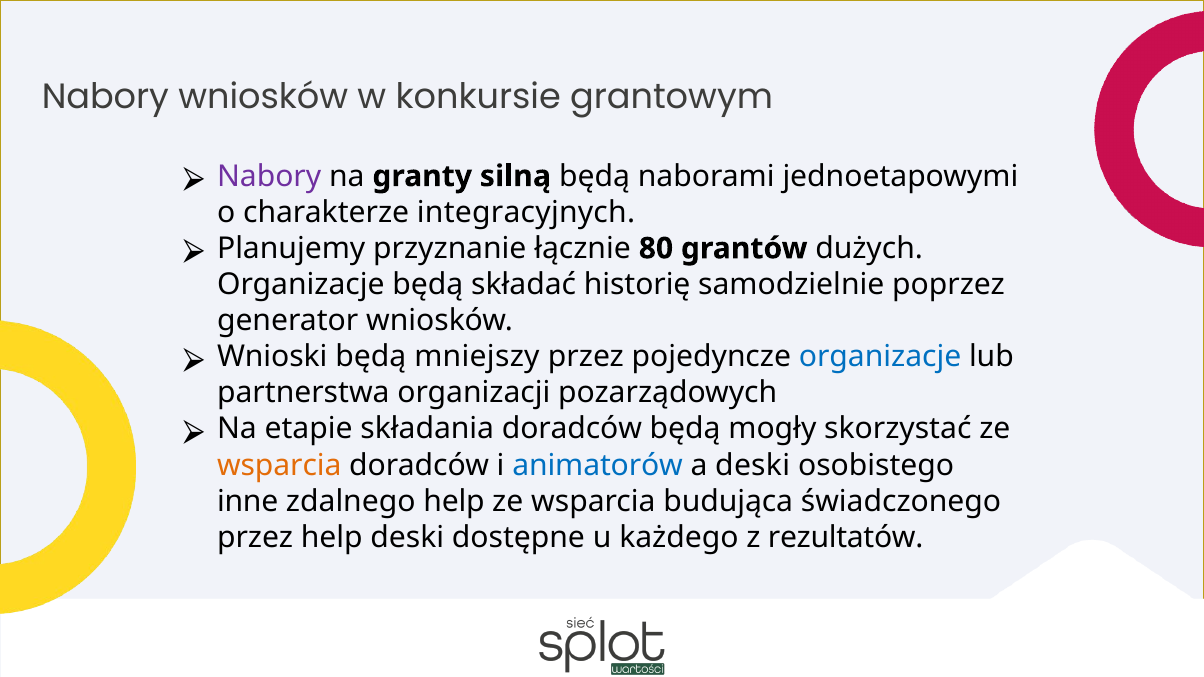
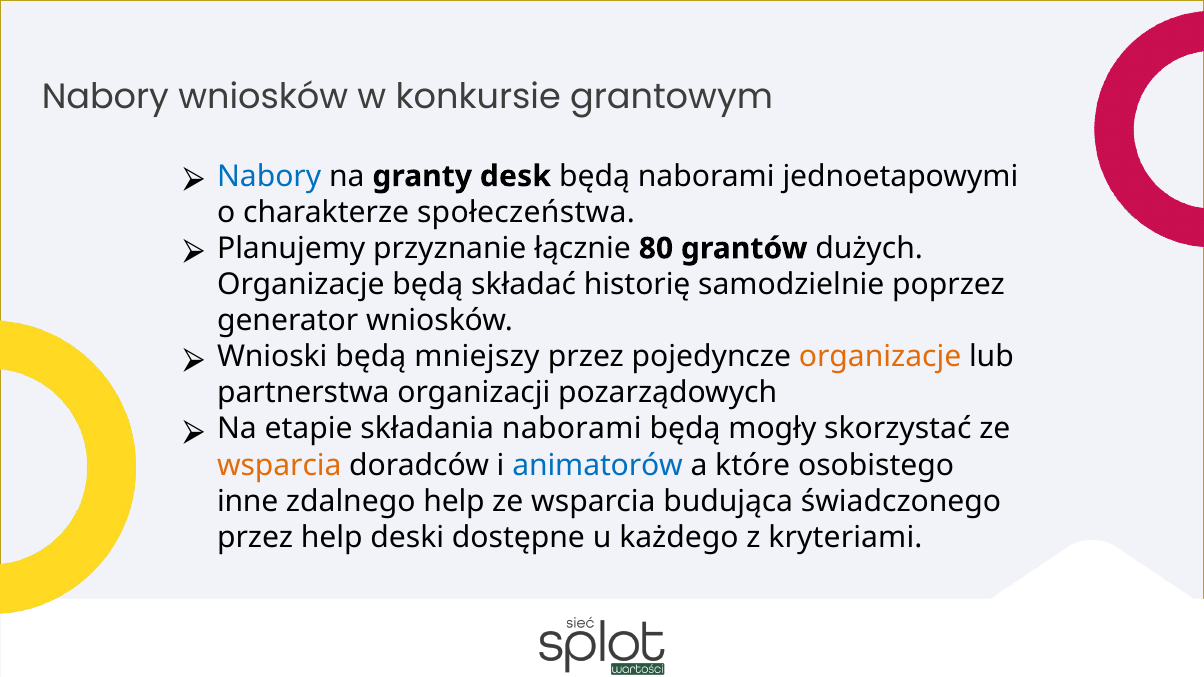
Nabory at (269, 176) colour: purple -> blue
silną: silną -> desk
integracyjnych: integracyjnych -> społeczeństwa
organizacje at (880, 357) colour: blue -> orange
składania doradców: doradców -> naborami
a deski: deski -> które
rezultatów: rezultatów -> kryteriami
